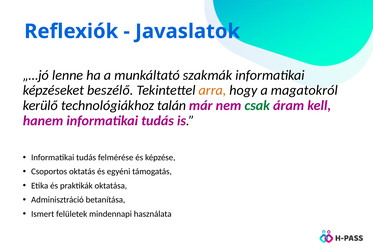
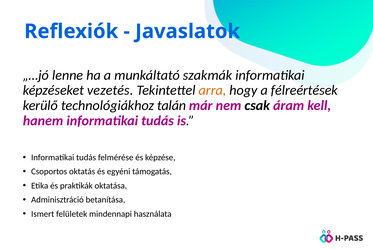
beszélő: beszélő -> vezetés
magatokról: magatokról -> félreértések
csak colour: green -> black
